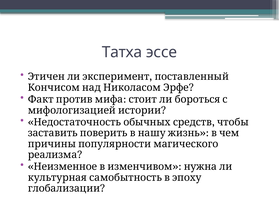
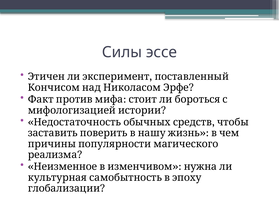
Татха: Татха -> Силы
